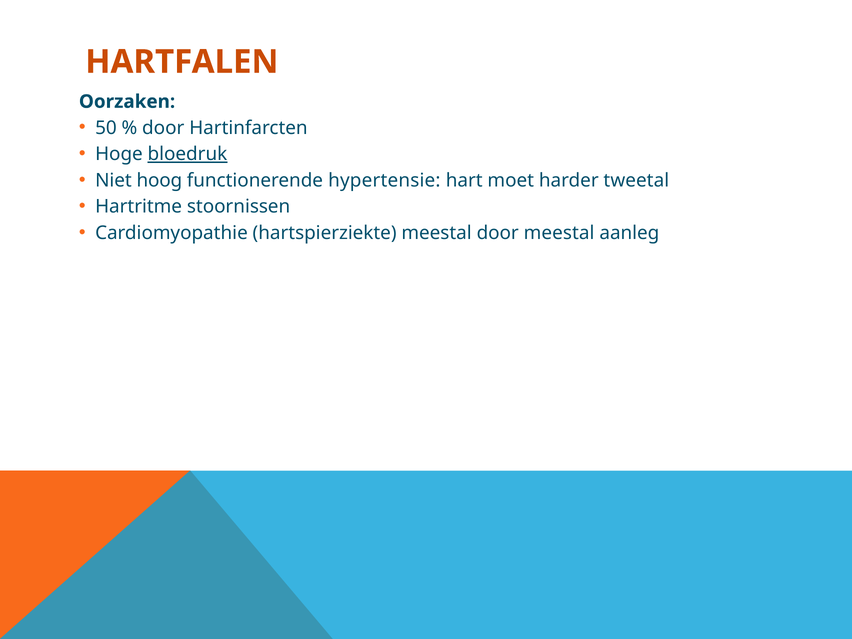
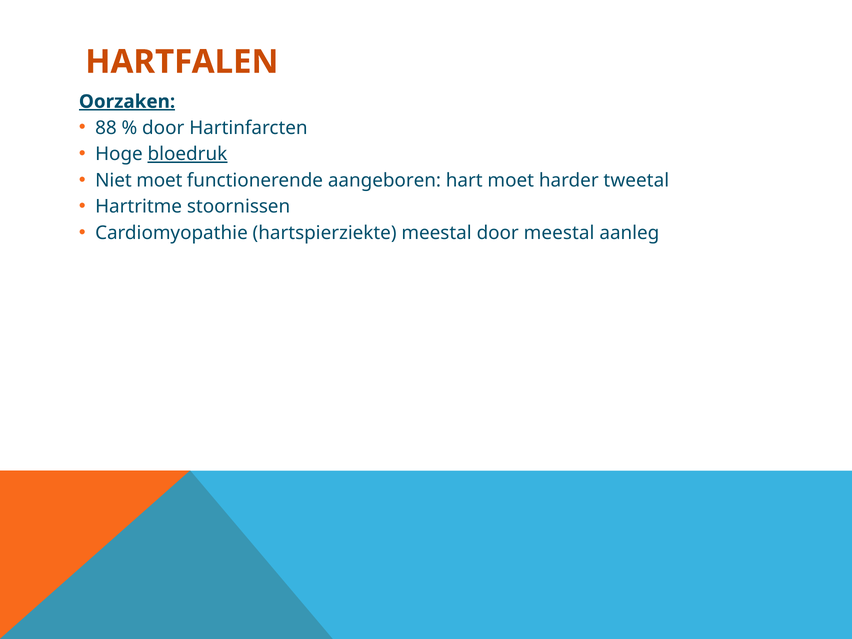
Oorzaken underline: none -> present
50: 50 -> 88
Niet hoog: hoog -> moet
hypertensie: hypertensie -> aangeboren
